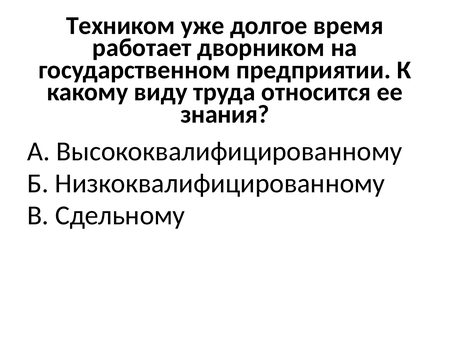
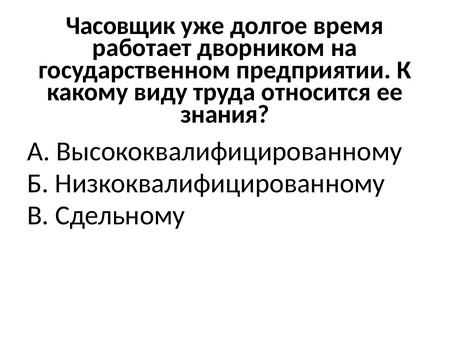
Техником: Техником -> Часовщик
